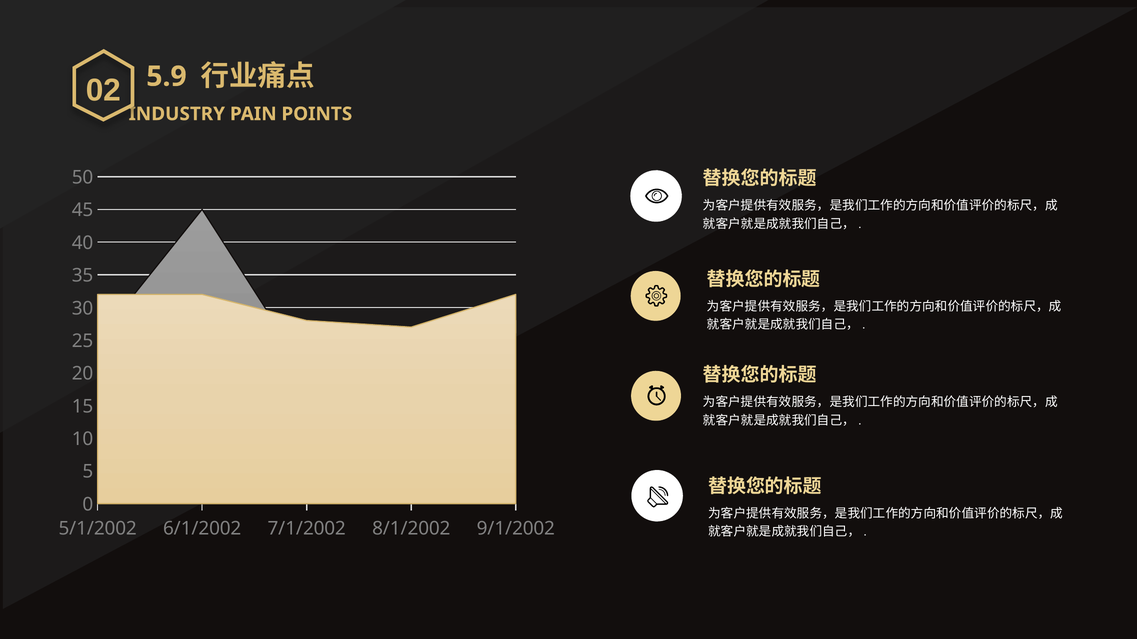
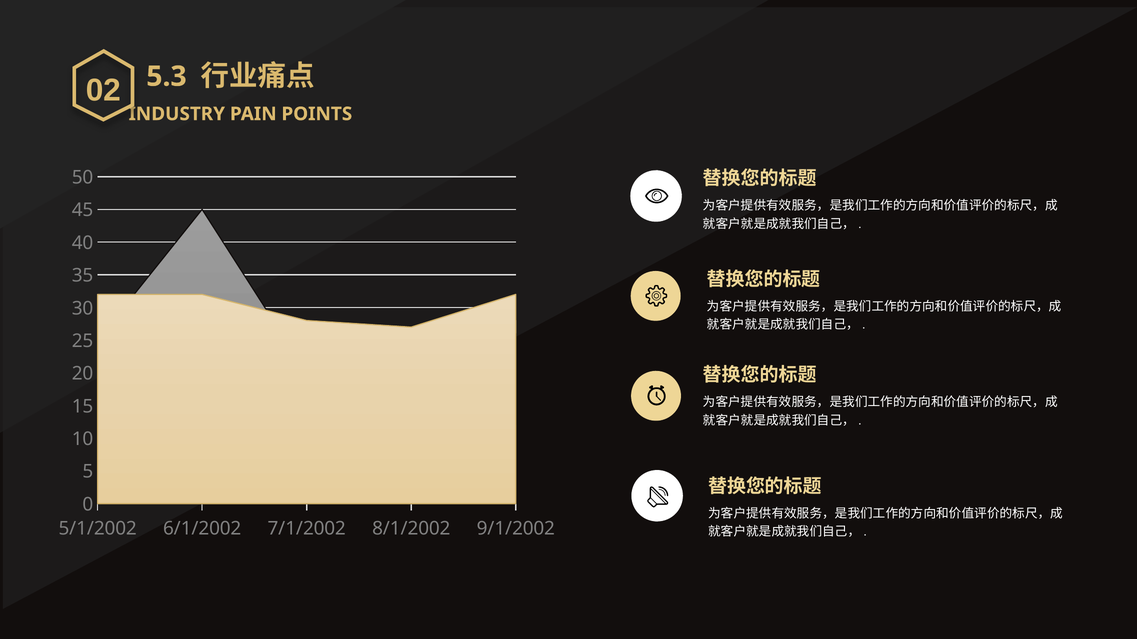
5.9: 5.9 -> 5.3
